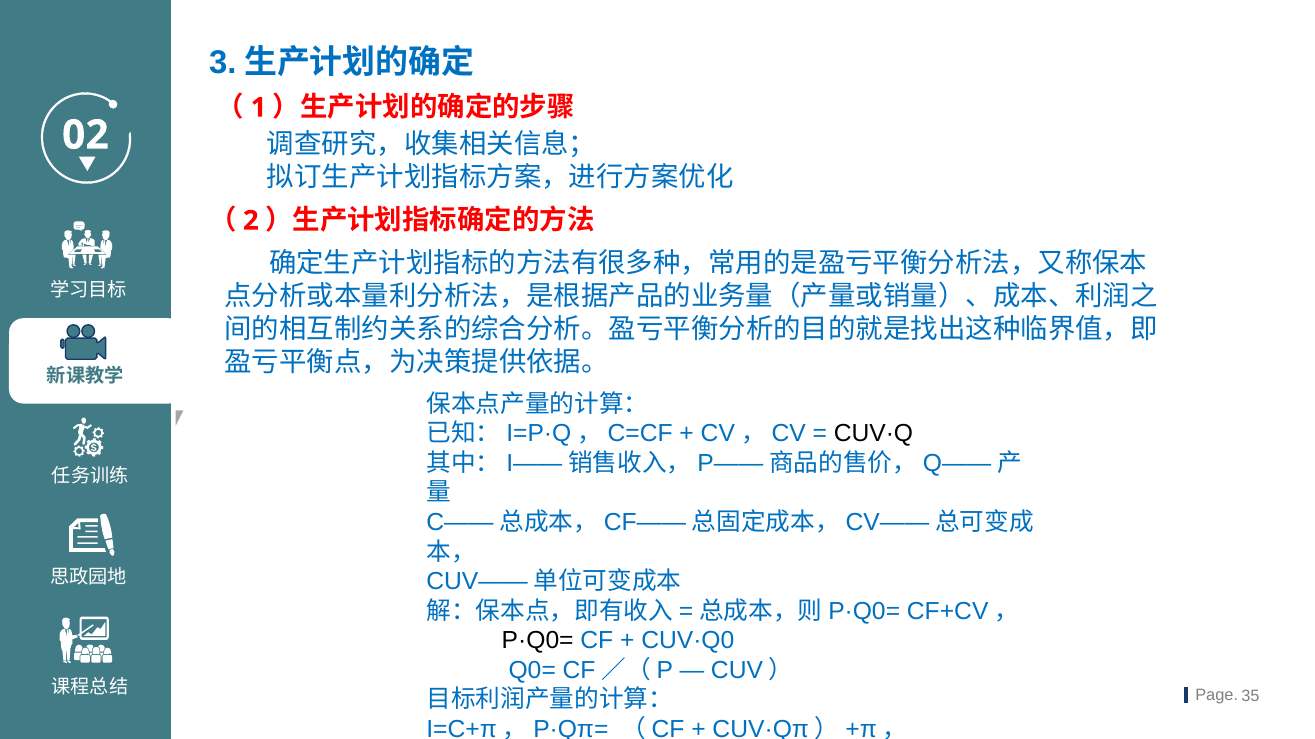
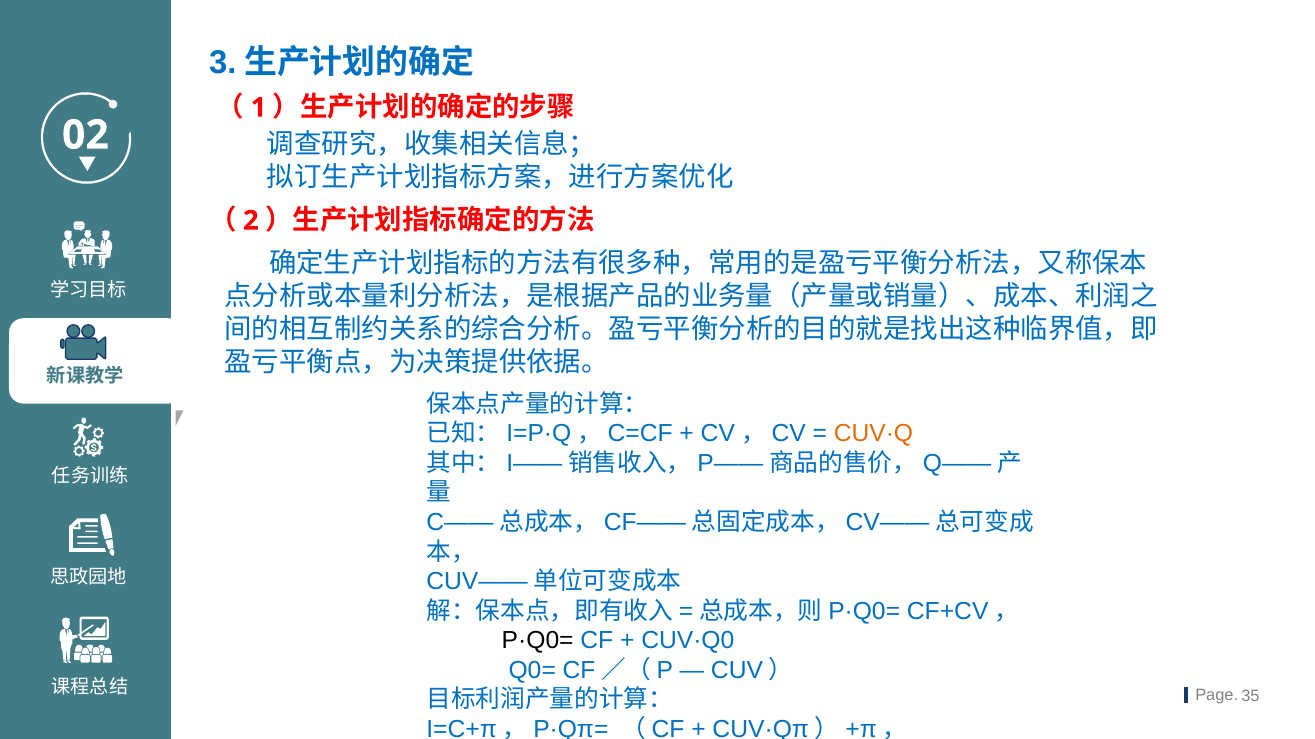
CUV·Q colour: black -> orange
